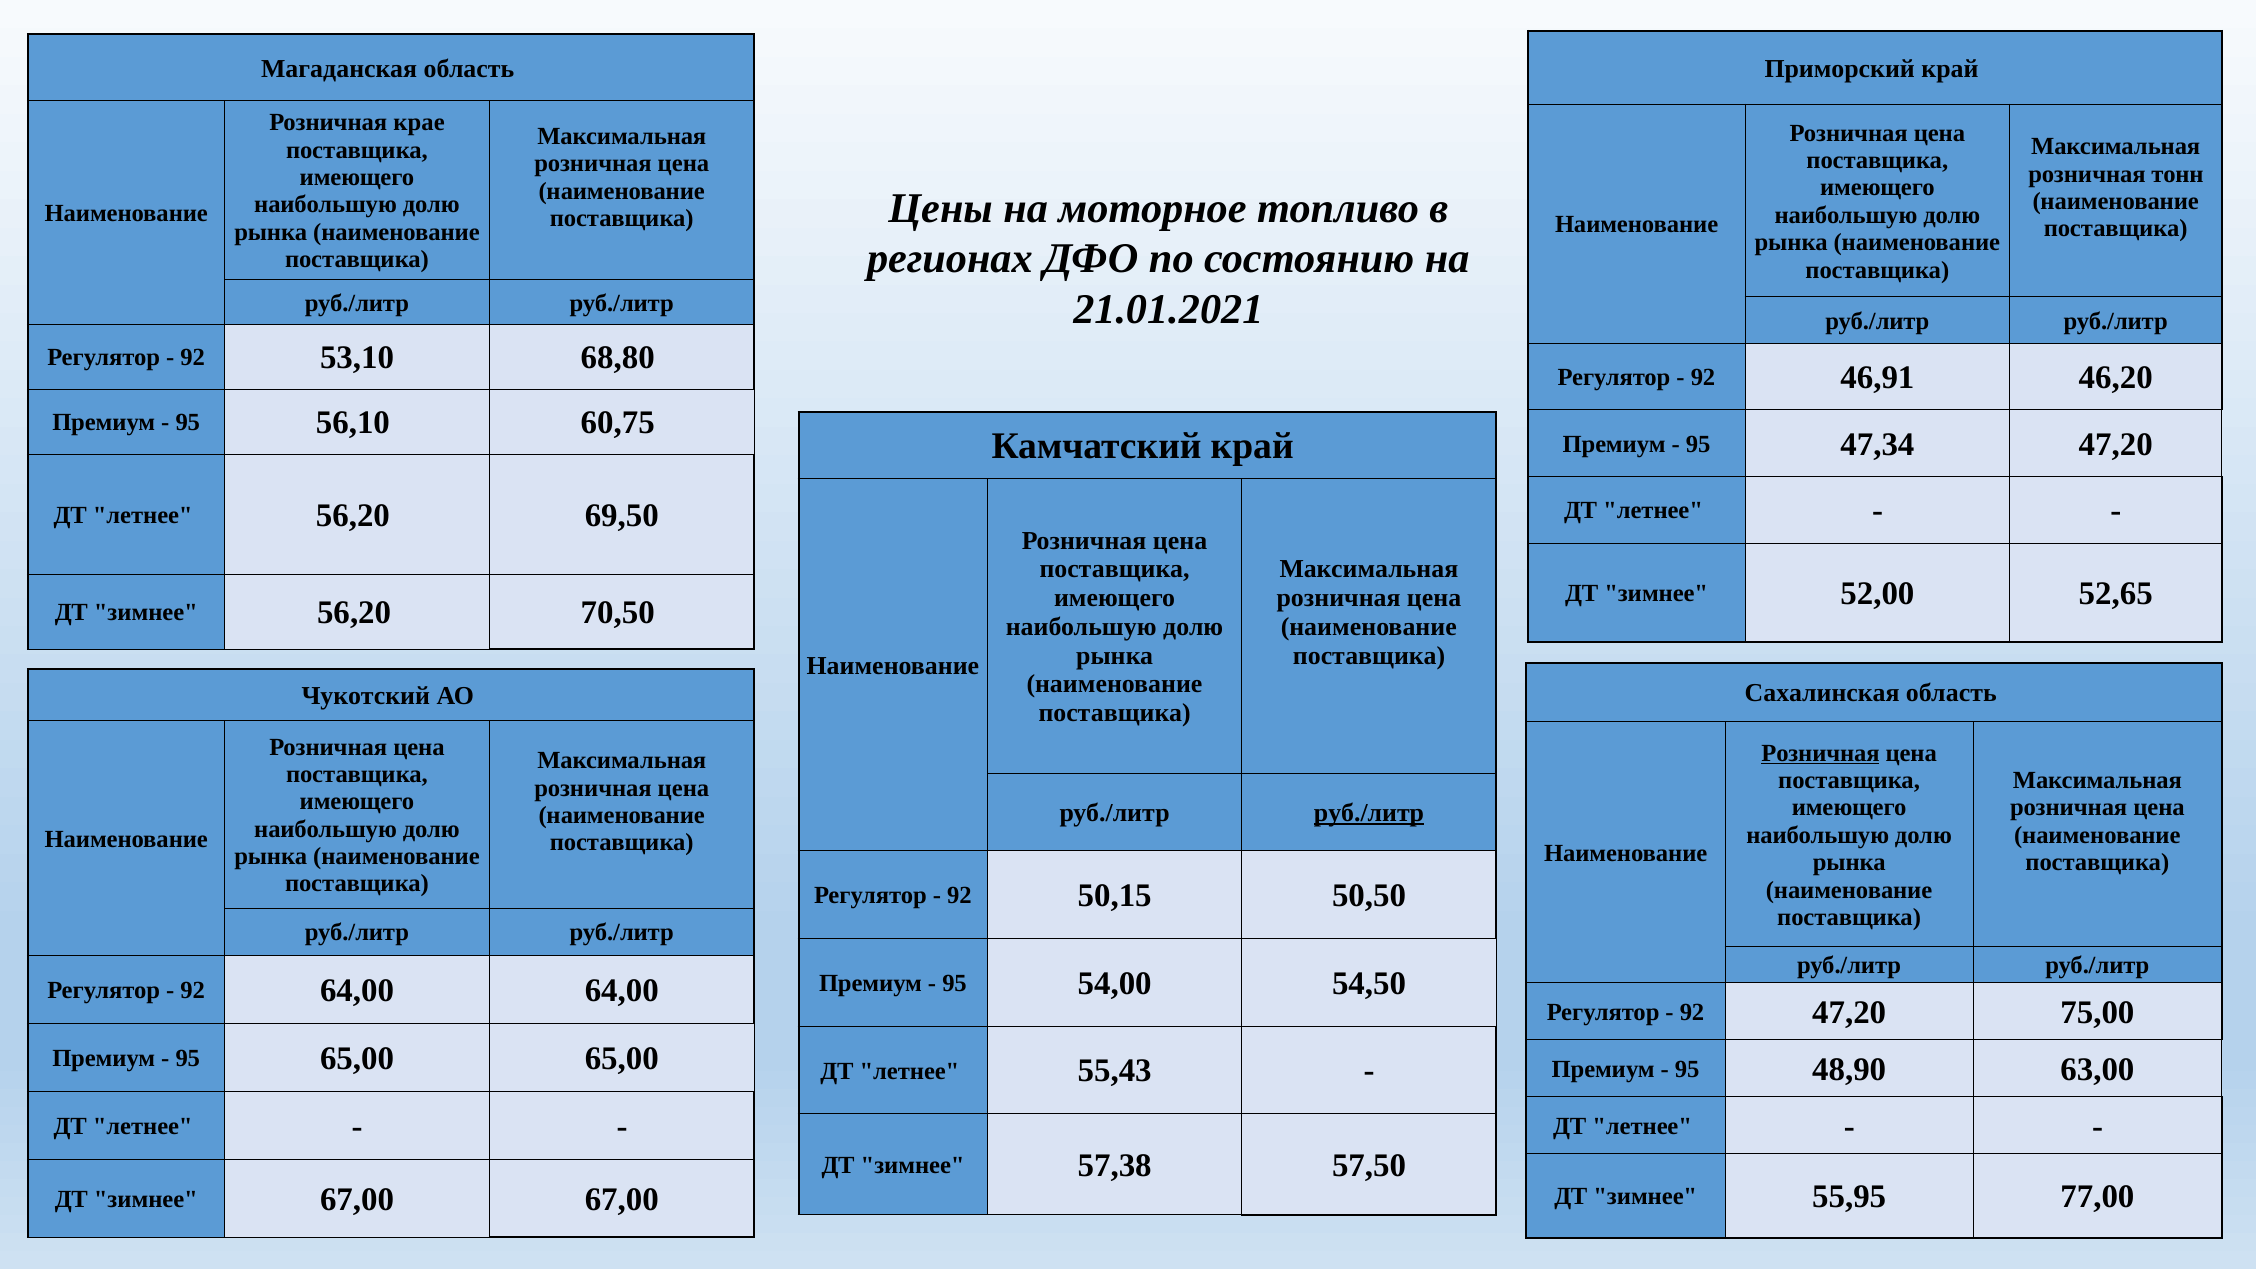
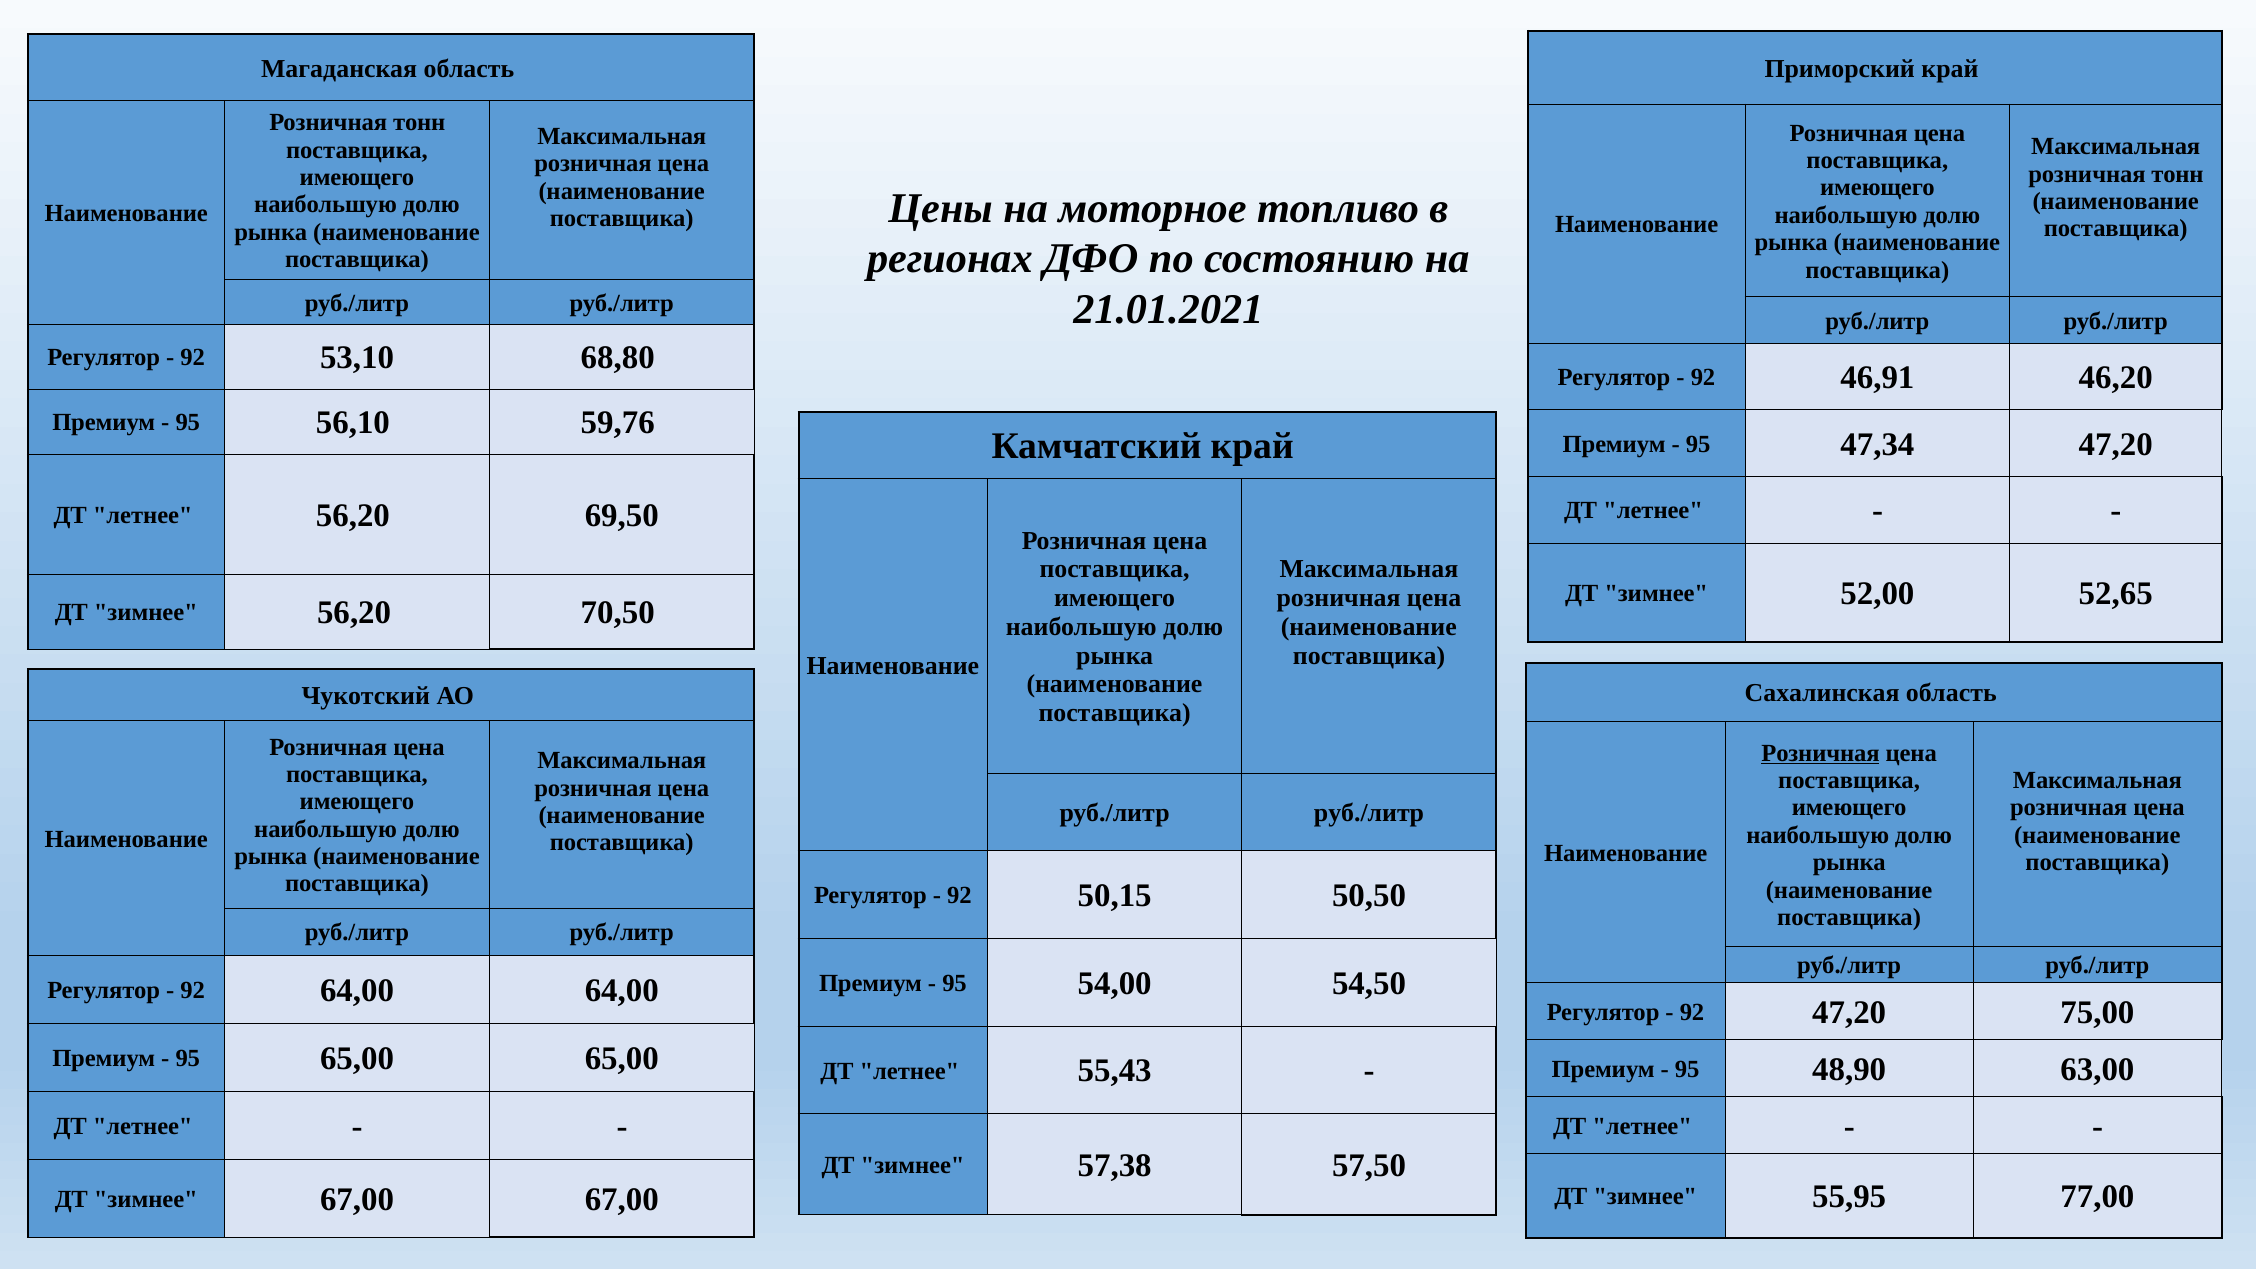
крае at (419, 123): крае -> тонн
60,75: 60,75 -> 59,76
руб./литр at (1369, 813) underline: present -> none
